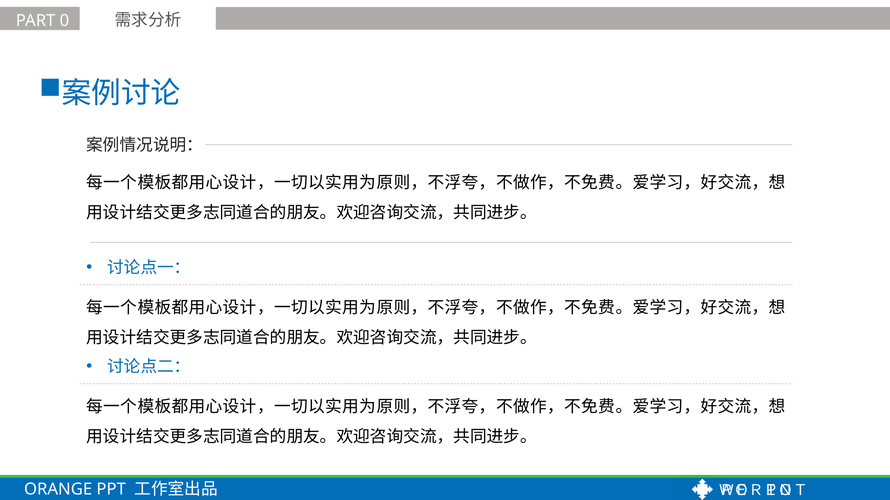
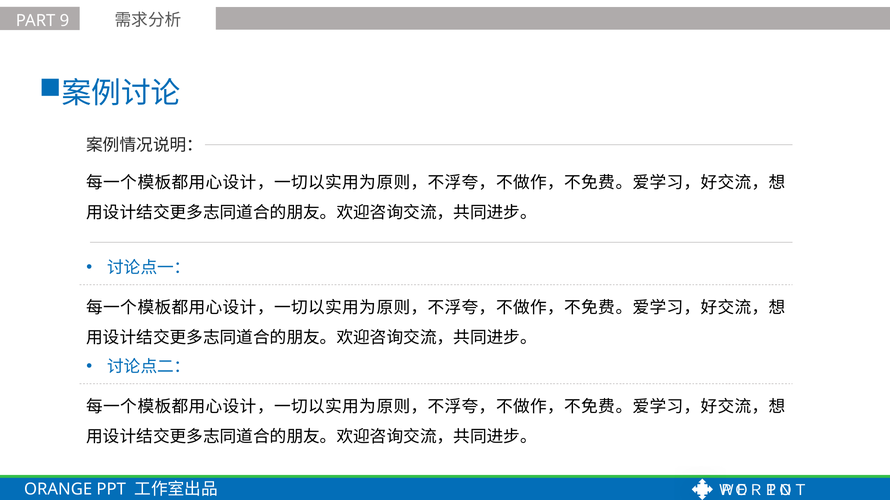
0: 0 -> 9
